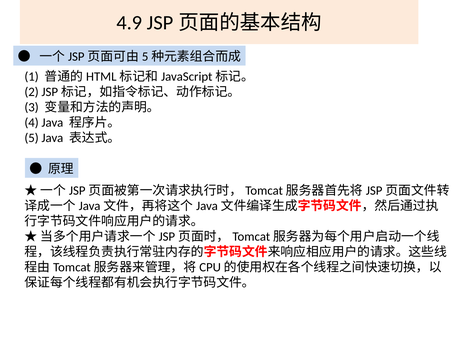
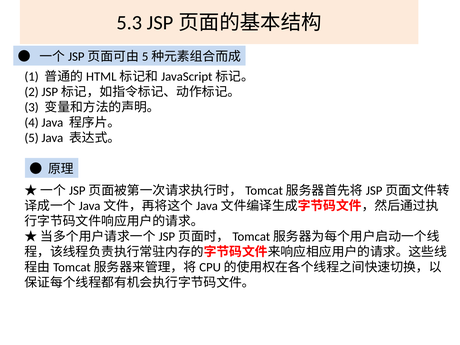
4.9: 4.9 -> 5.3
